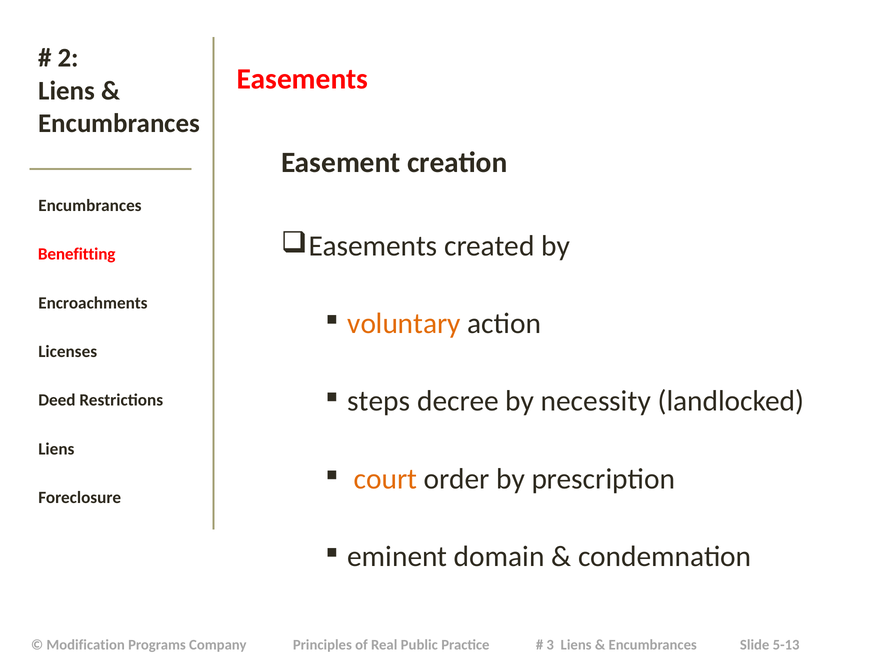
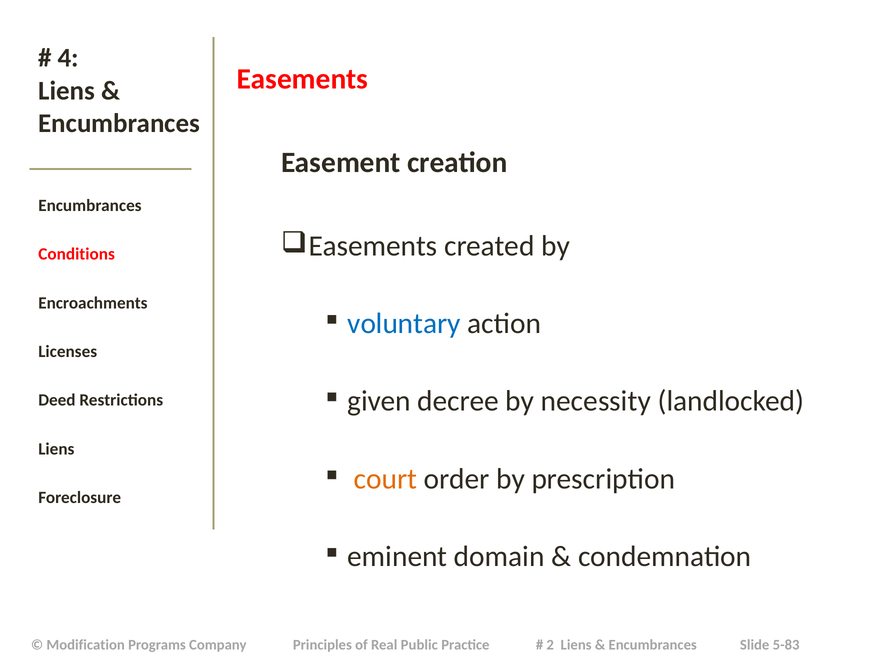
2: 2 -> 4
Benefitting: Benefitting -> Conditions
voluntary colour: orange -> blue
steps: steps -> given
3: 3 -> 2
5-13: 5-13 -> 5-83
